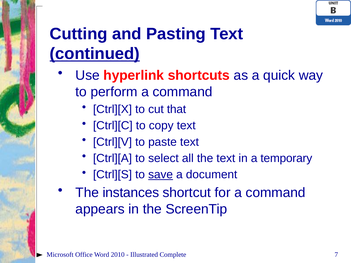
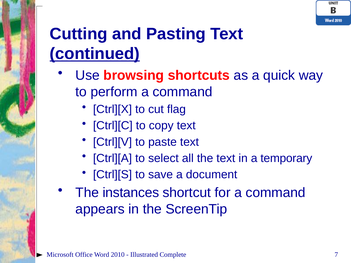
hyperlink: hyperlink -> browsing
that: that -> flag
save underline: present -> none
